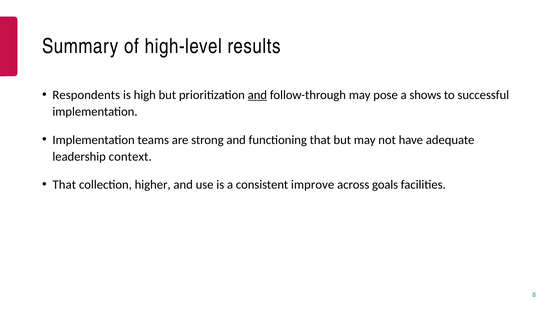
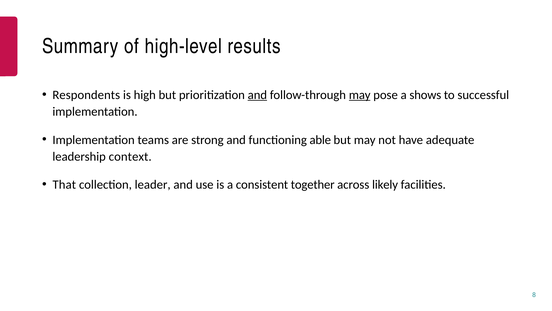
may at (360, 95) underline: none -> present
functioning that: that -> able
higher: higher -> leader
improve: improve -> together
goals: goals -> likely
